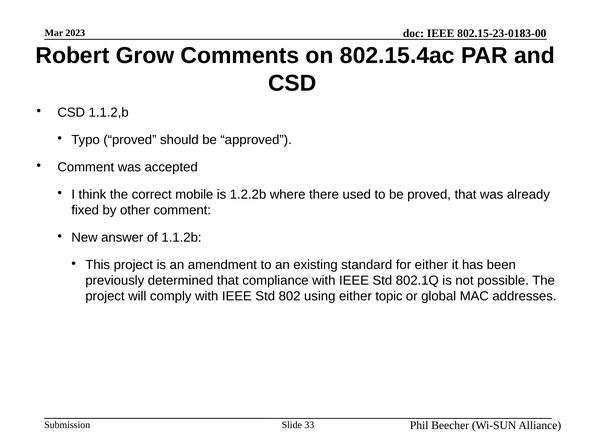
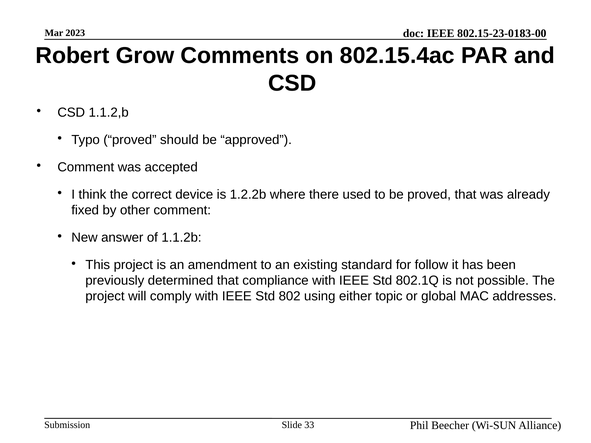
mobile: mobile -> device
for either: either -> follow
